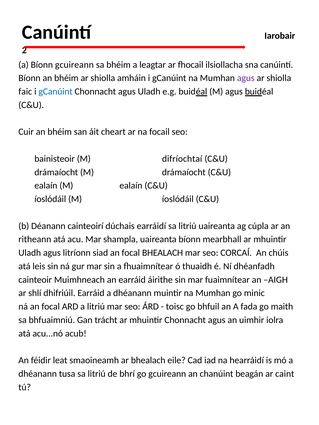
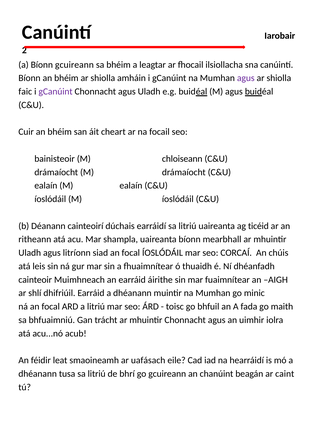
gCanúint at (56, 92) colour: blue -> purple
difríochtaí: difríochtaí -> chloiseann
cúpla: cúpla -> ticéid
focal BHEALACH: BHEALACH -> ÍOSLÓDÁIL
ar bhealach: bhealach -> uafásach
